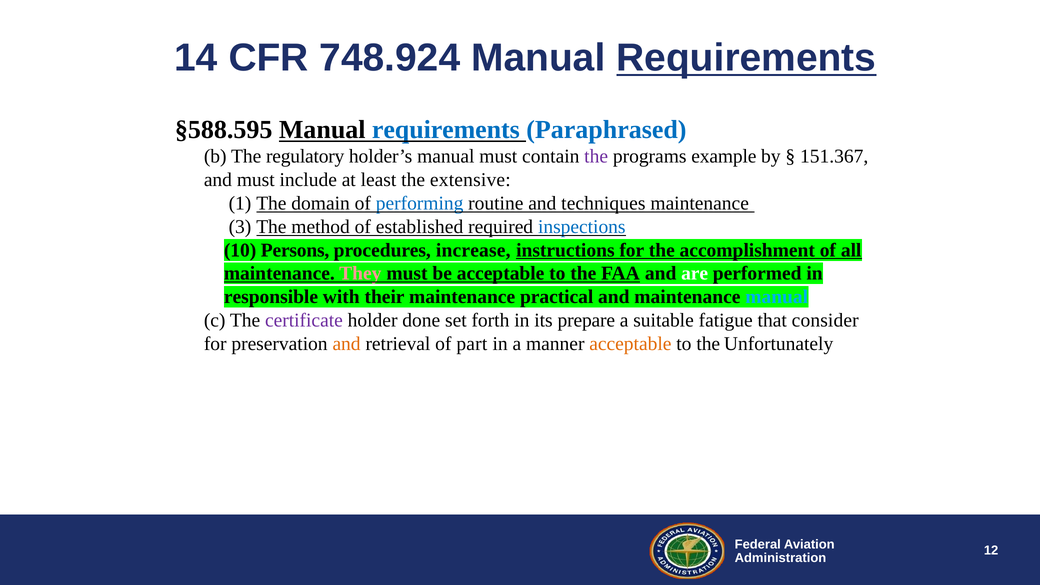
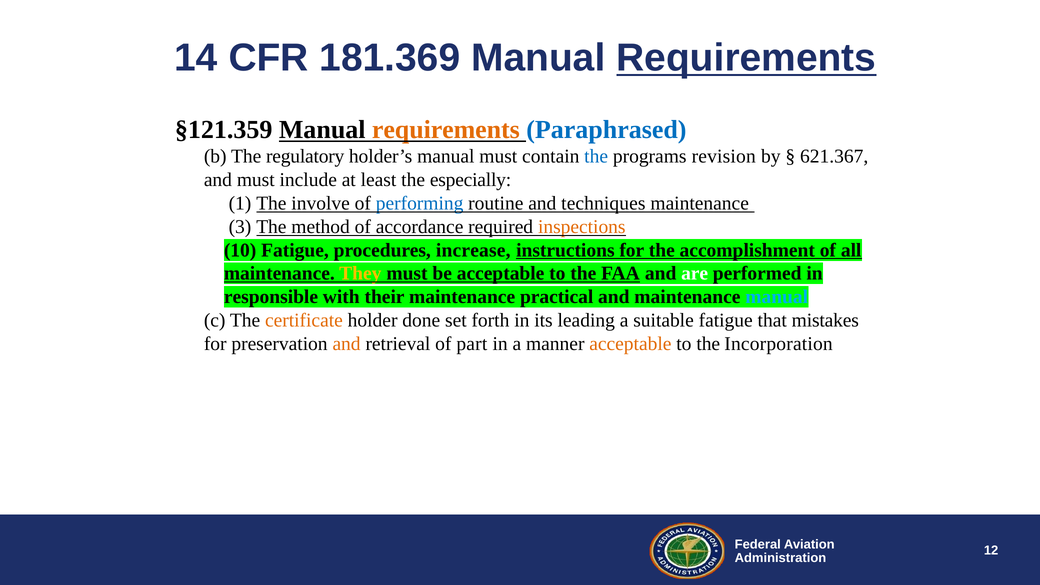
748.924: 748.924 -> 181.369
§588.595: §588.595 -> §121.359
requirements at (446, 130) colour: blue -> orange
the at (596, 156) colour: purple -> blue
example: example -> revision
151.367: 151.367 -> 621.367
extensive: extensive -> especially
domain: domain -> involve
established: established -> accordance
inspections colour: blue -> orange
10 Persons: Persons -> Fatigue
They colour: pink -> yellow
certificate colour: purple -> orange
prepare: prepare -> leading
consider: consider -> mistakes
Unfortunately: Unfortunately -> Incorporation
